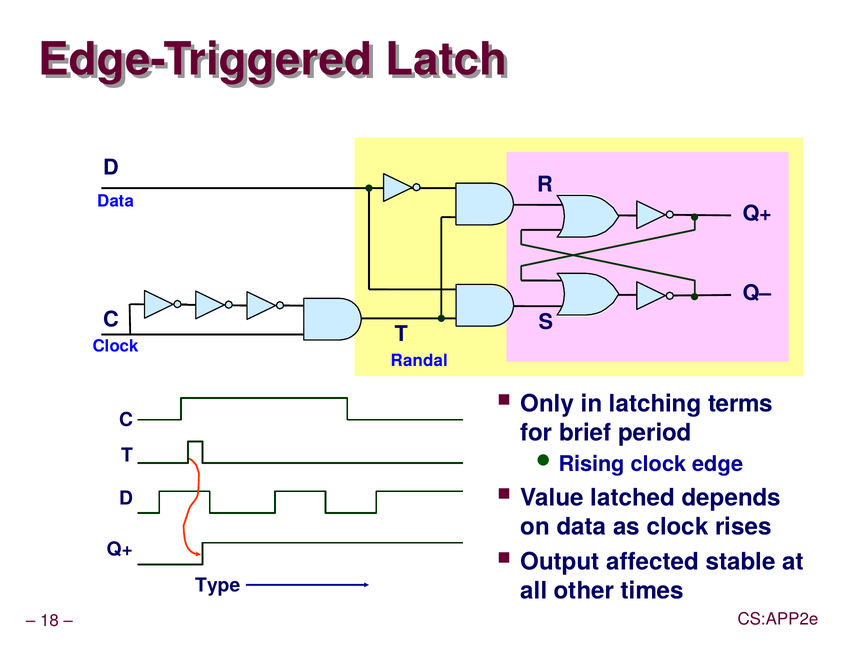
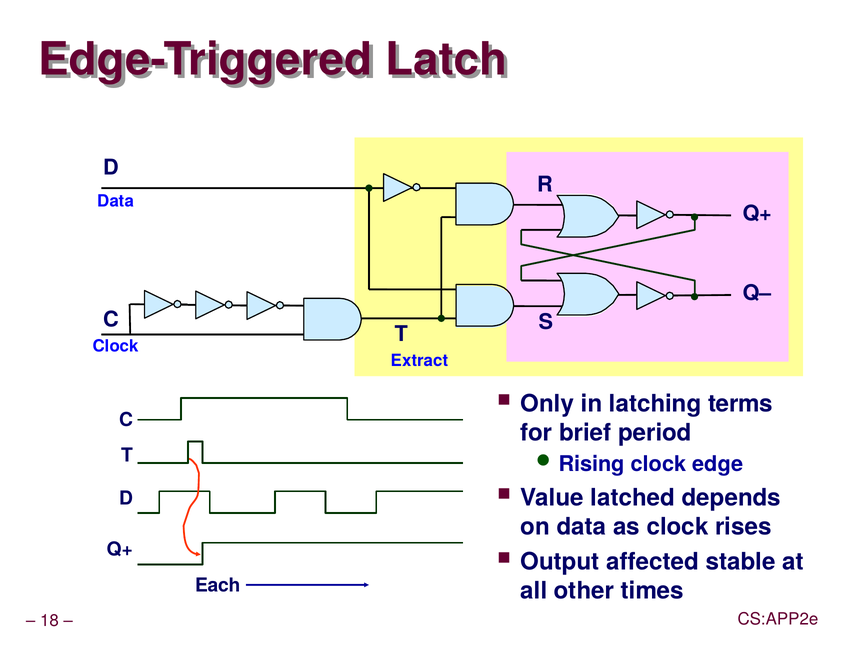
Randal: Randal -> Extract
Type: Type -> Each
